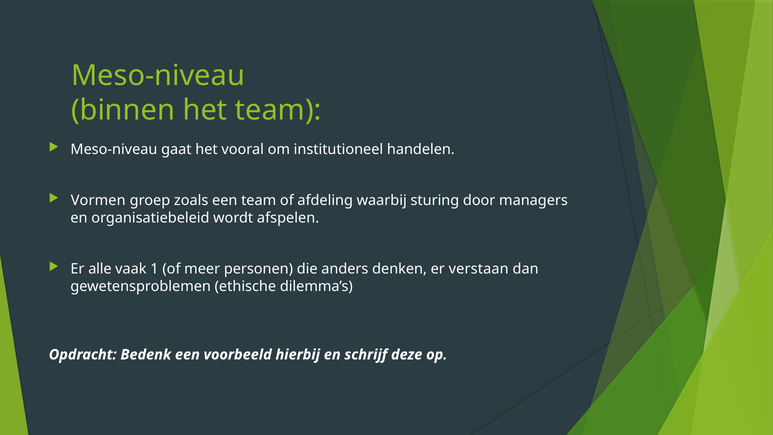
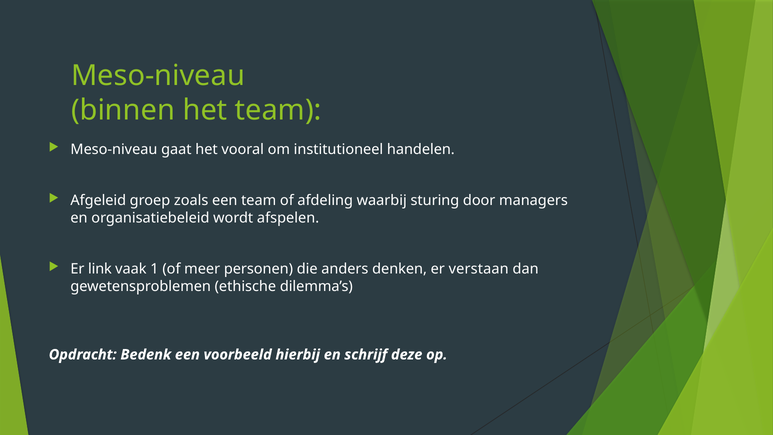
Vormen: Vormen -> Afgeleid
alle: alle -> link
